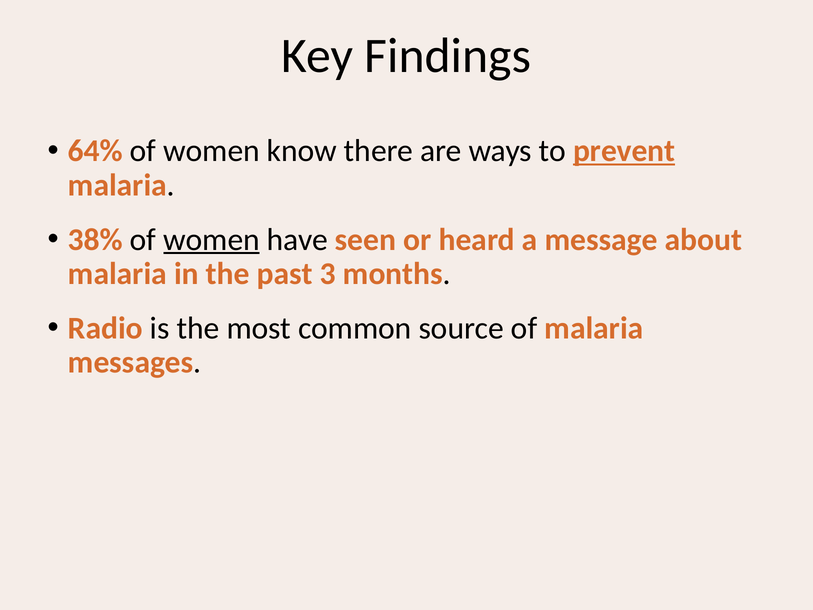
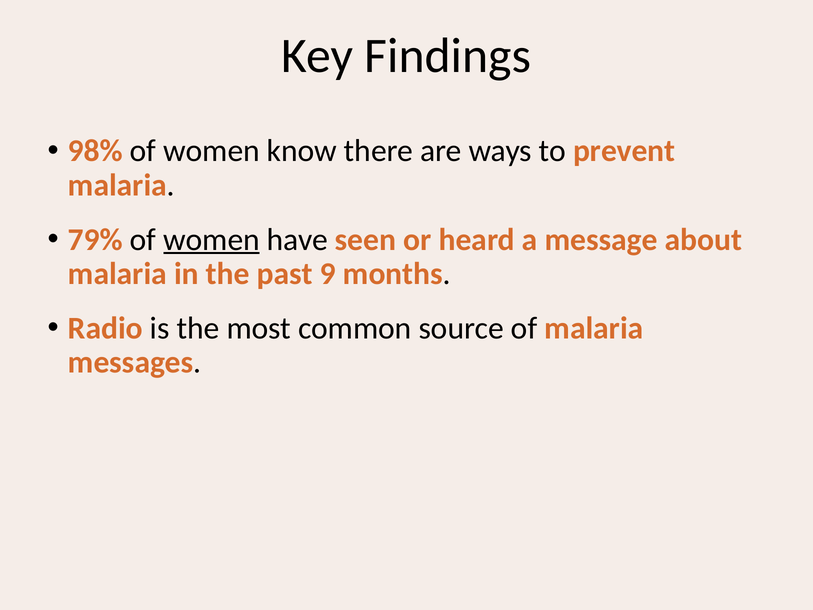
64%: 64% -> 98%
prevent underline: present -> none
38%: 38% -> 79%
3: 3 -> 9
